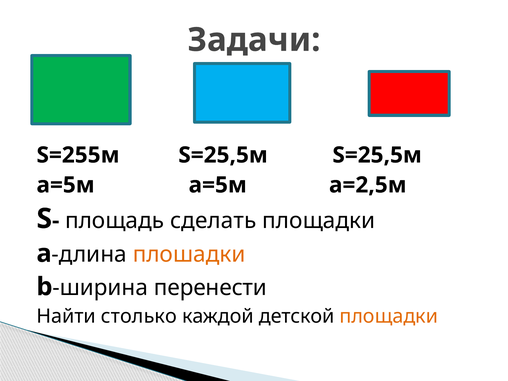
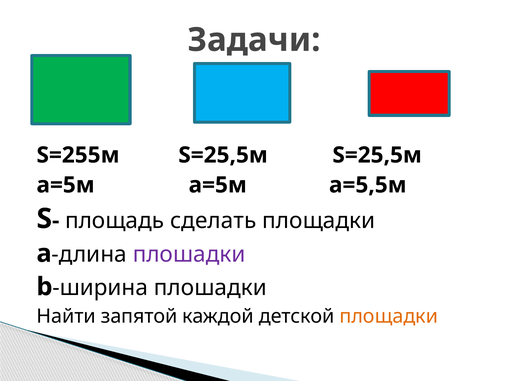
а=2,5м: а=2,5м -> а=5,5м
плошадки at (189, 254) colour: orange -> purple
b-ширина перенести: перенести -> плошадки
столько: столько -> запятой
